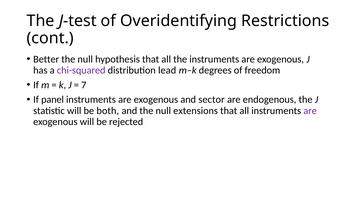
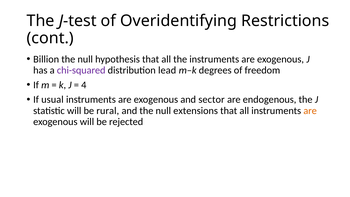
Better: Better -> Billion
7: 7 -> 4
panel: panel -> usual
both: both -> rural
are at (310, 111) colour: purple -> orange
